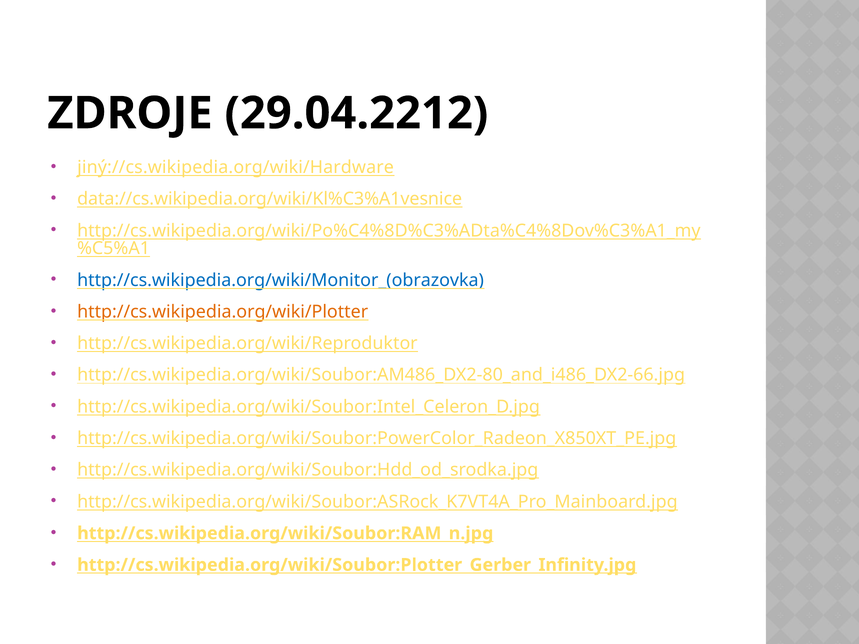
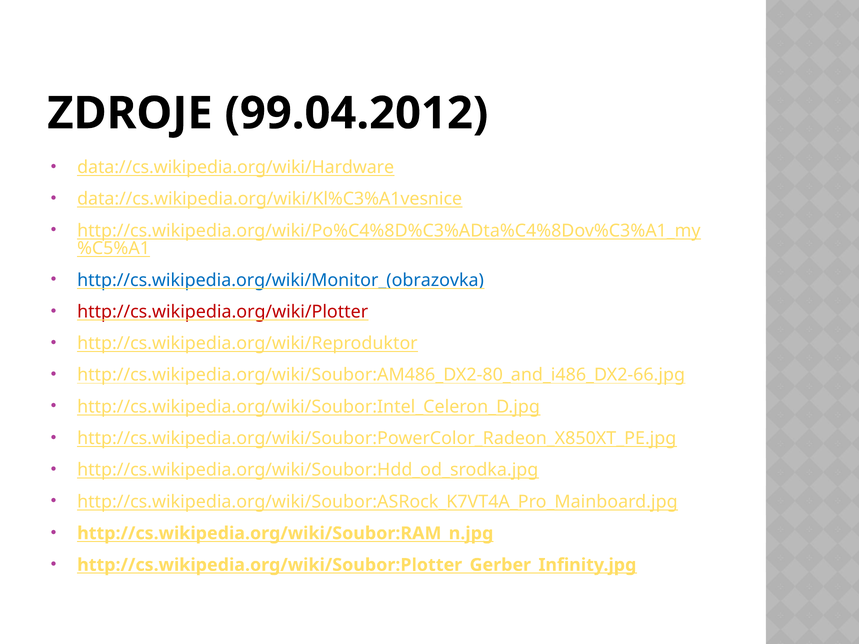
29.04.2212: 29.04.2212 -> 99.04.2012
jiný://cs.wikipedia.org/wiki/Hardware: jiný://cs.wikipedia.org/wiki/Hardware -> data://cs.wikipedia.org/wiki/Hardware
http://cs.wikipedia.org/wiki/Plotter colour: orange -> red
